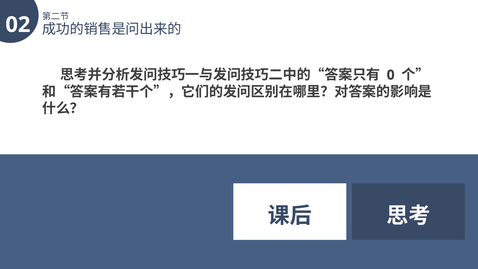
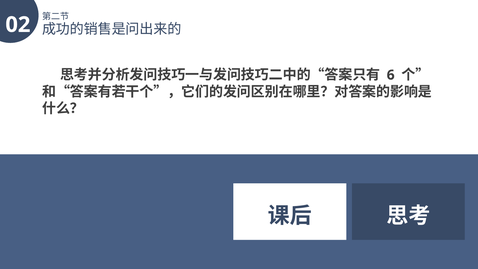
0: 0 -> 6
